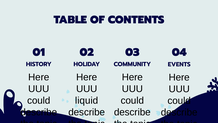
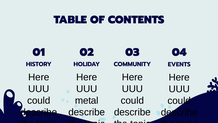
liquid: liquid -> metal
